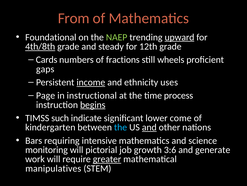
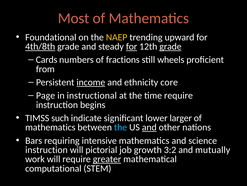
From: From -> Most
NAEP colour: light green -> yellow
upward underline: present -> none
for at (132, 46) underline: none -> present
grade at (170, 46) underline: none -> present
gaps: gaps -> from
uses: uses -> core
time process: process -> require
begins underline: present -> none
come: come -> larger
kindergarten at (50, 127): kindergarten -> mathematics
monitoring at (46, 149): monitoring -> instruction
3:6: 3:6 -> 3:2
generate: generate -> mutually
manipulatives: manipulatives -> computational
